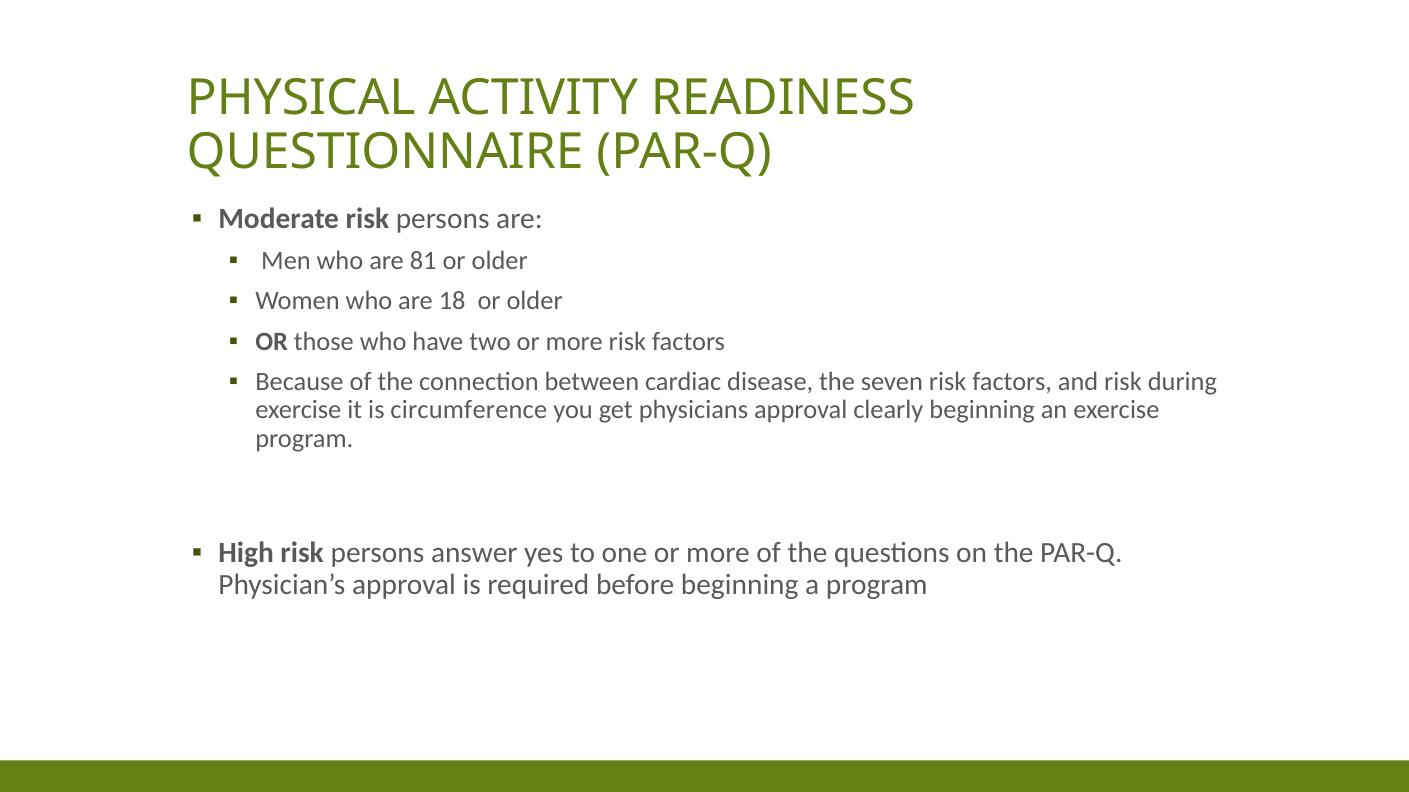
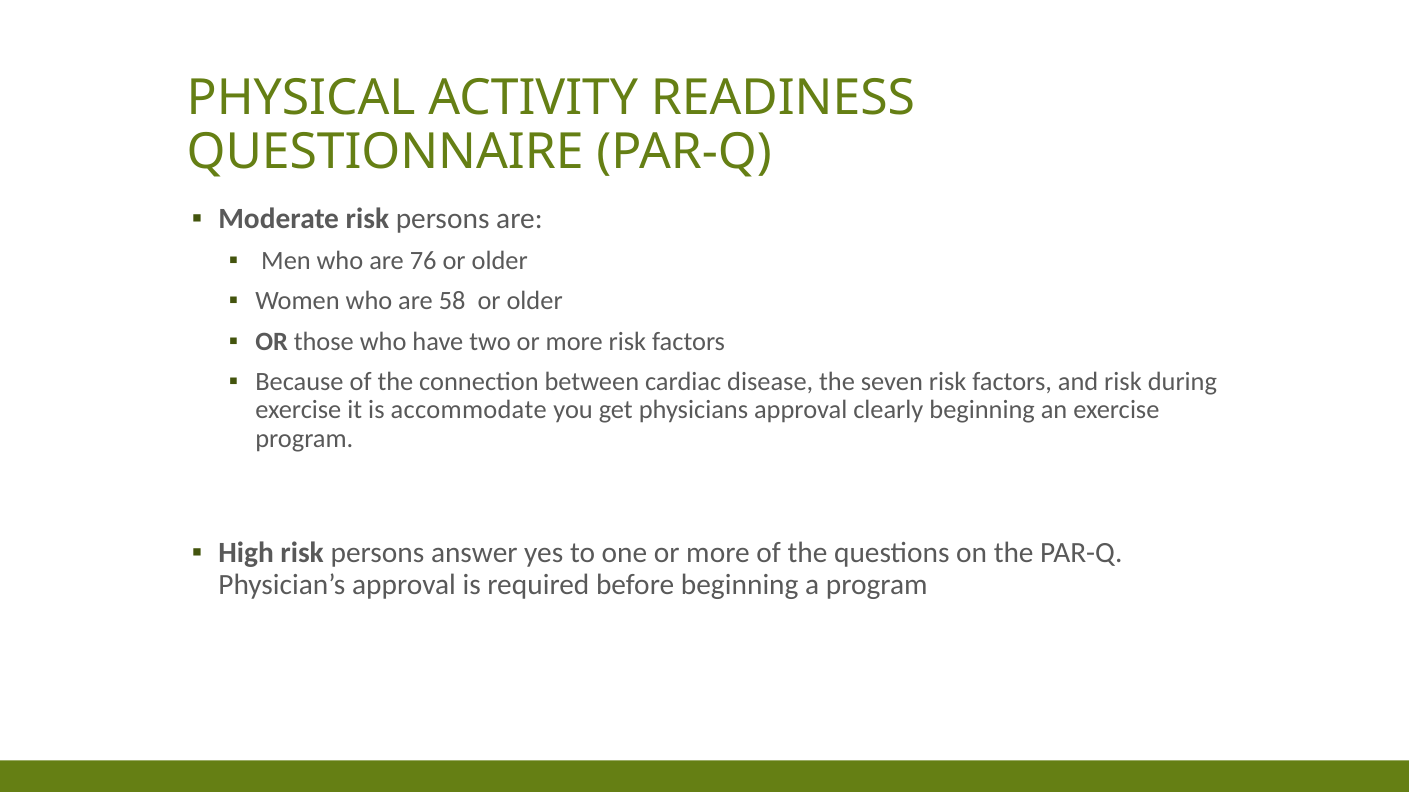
81: 81 -> 76
18: 18 -> 58
circumference: circumference -> accommodate
